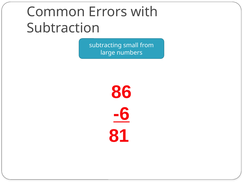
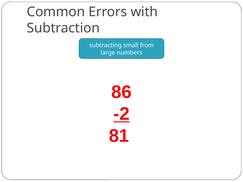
-6: -6 -> -2
